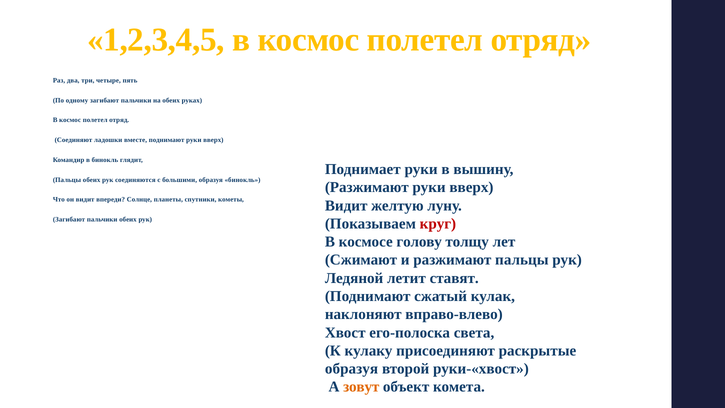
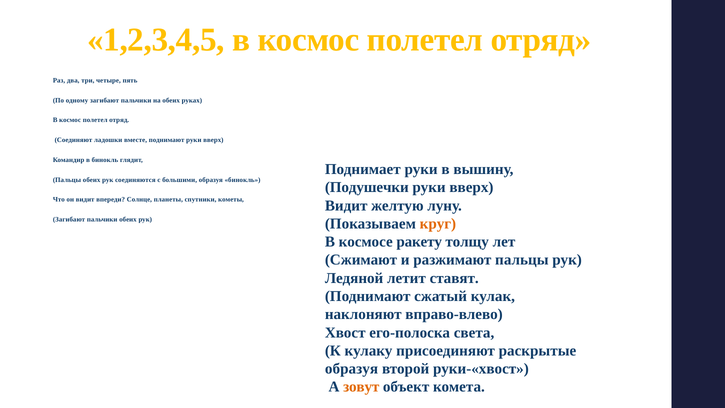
Разжимают at (367, 187): Разжимают -> Подушечки
круг colour: red -> orange
голову: голову -> ракету
